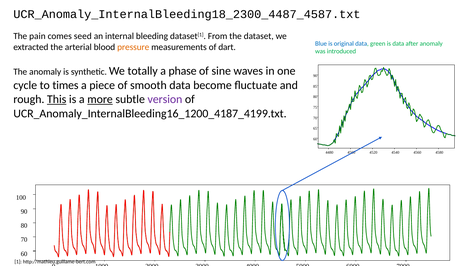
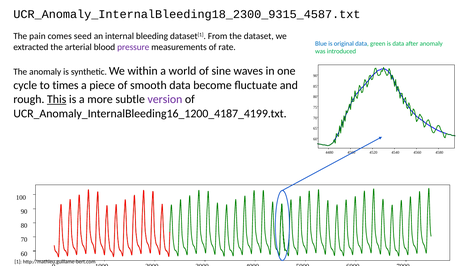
UCR_Anomaly_InternalBleeding18_2300_4487_4587.txt: UCR_Anomaly_InternalBleeding18_2300_4487_4587.txt -> UCR_Anomaly_InternalBleeding18_2300_9315_4587.txt
pressure colour: orange -> purple
dart: dart -> rate
totally: totally -> within
phase: phase -> world
more underline: present -> none
